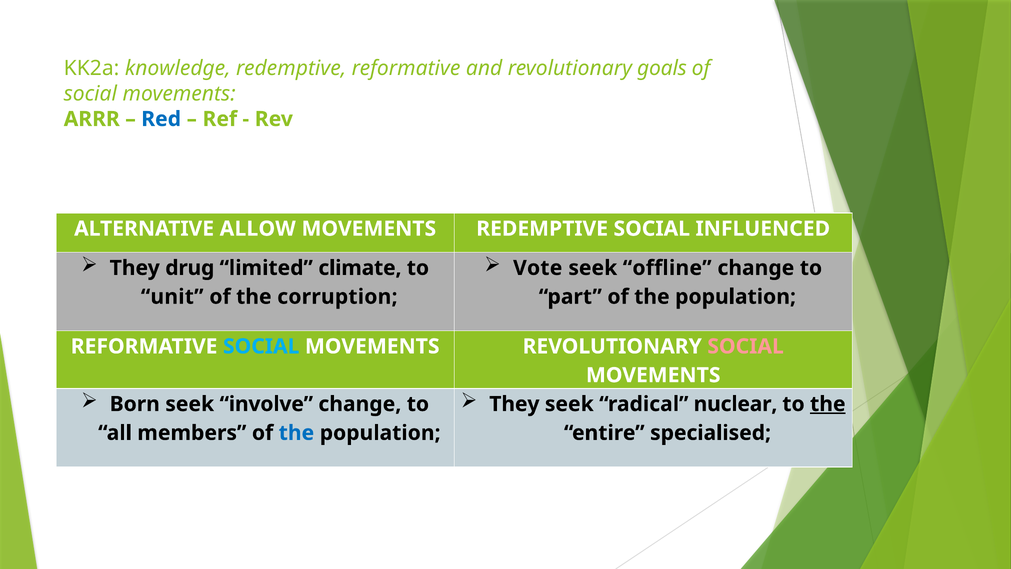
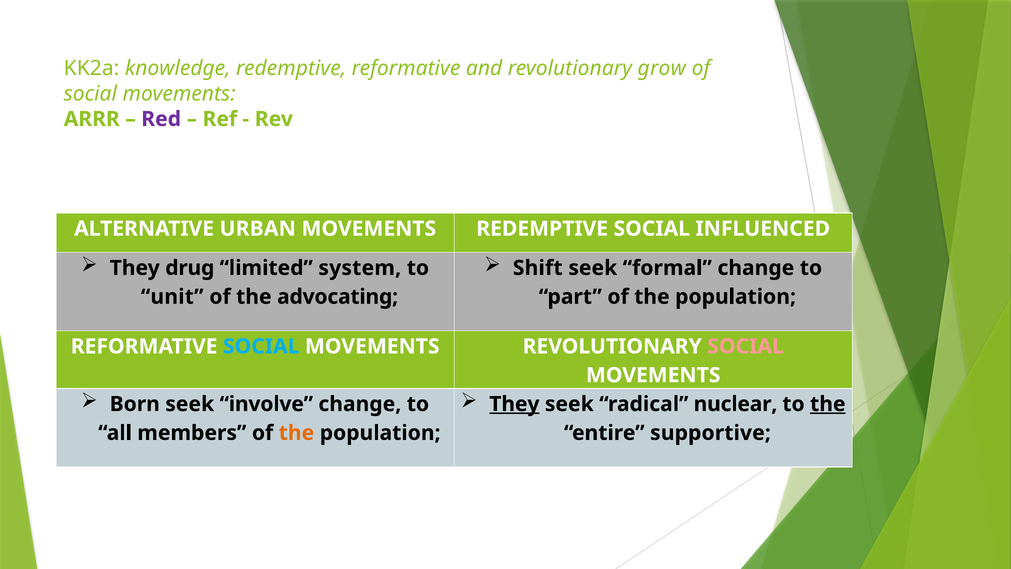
goals: goals -> grow
Red colour: blue -> purple
ALLOW: ALLOW -> URBAN
climate: climate -> system
Vote: Vote -> Shift
offline: offline -> formal
corruption: corruption -> advocating
They at (514, 404) underline: none -> present
the at (296, 433) colour: blue -> orange
specialised: specialised -> supportive
